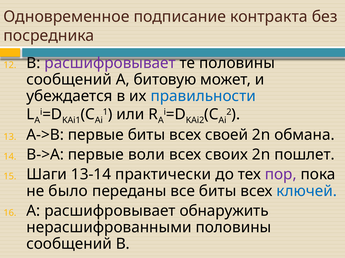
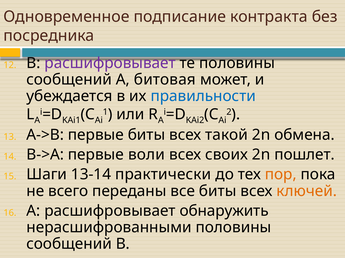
битовую: битовую -> битовая
своей: своей -> такой
обмана: обмана -> обмена
пор colour: purple -> orange
было: было -> всего
ключей colour: blue -> orange
